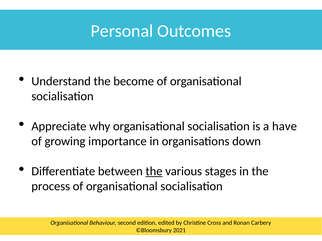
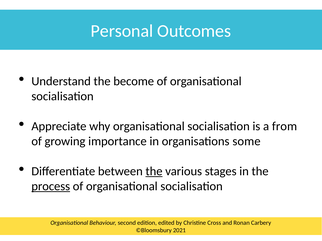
have: have -> from
down: down -> some
process underline: none -> present
